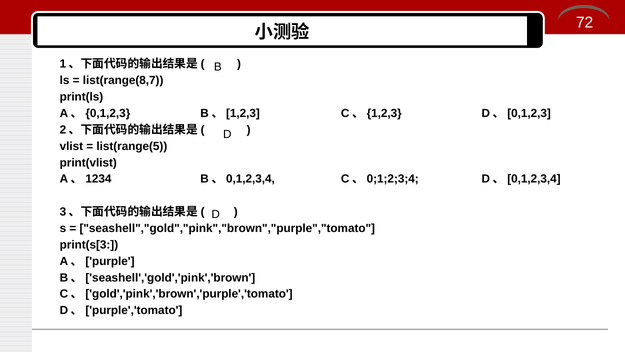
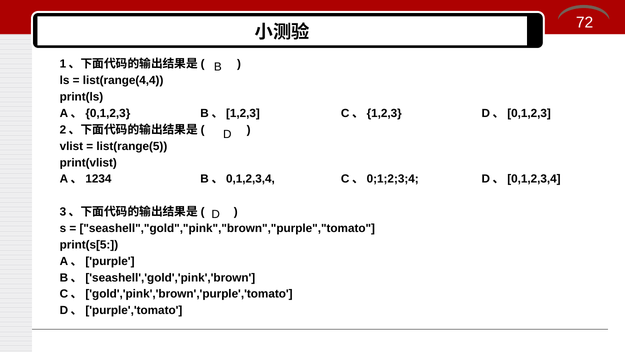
list(range(8,7: list(range(8,7 -> list(range(4,4
print(s[3: print(s[3 -> print(s[5
